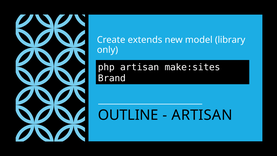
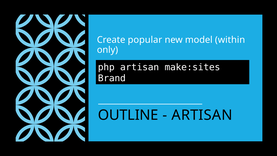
extends: extends -> popular
library: library -> within
